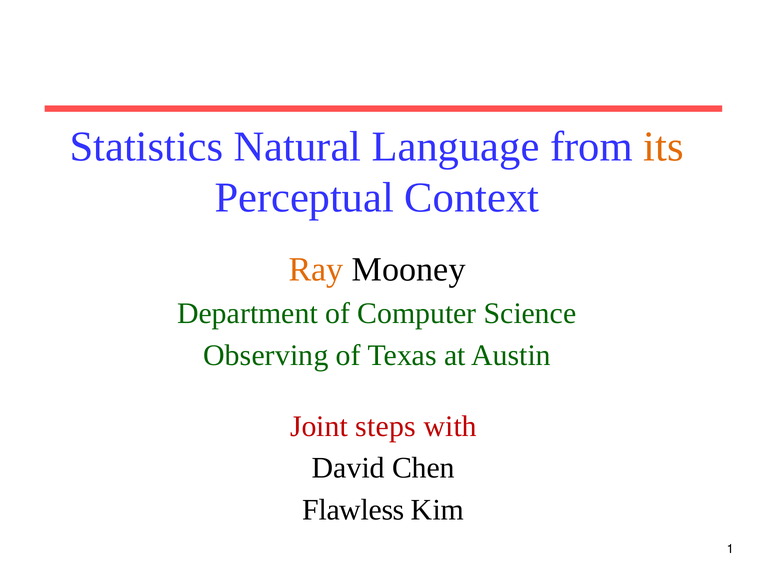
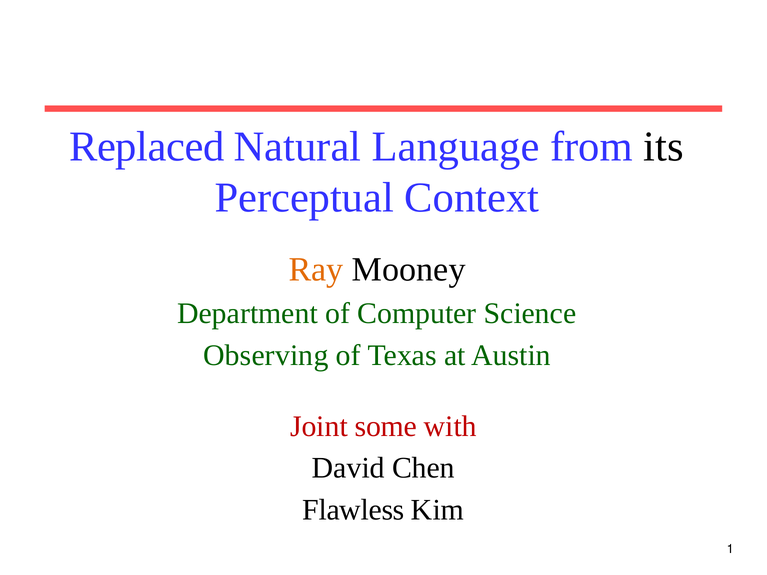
Statistics: Statistics -> Replaced
its colour: orange -> black
steps: steps -> some
